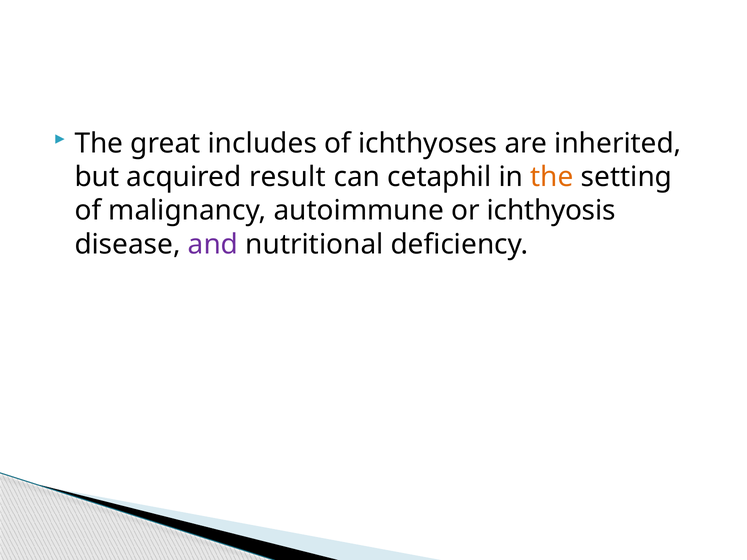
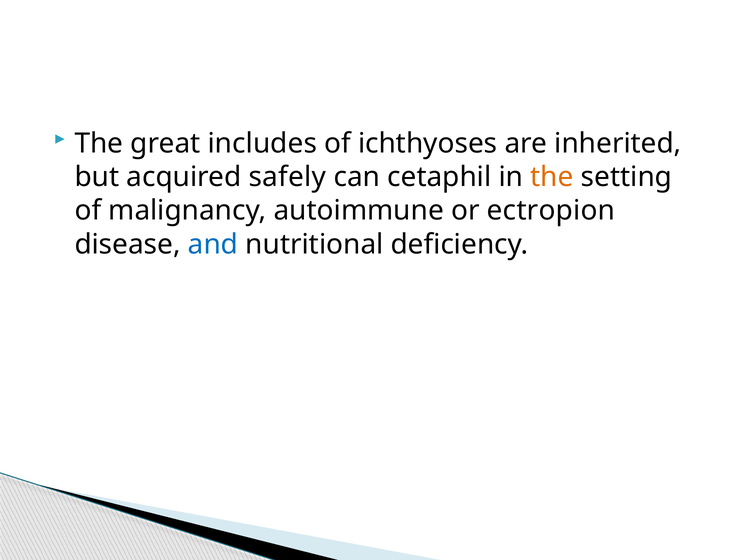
result: result -> safely
ichthyosis: ichthyosis -> ectropion
and colour: purple -> blue
